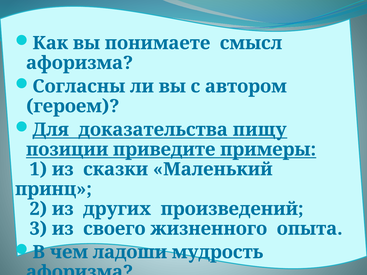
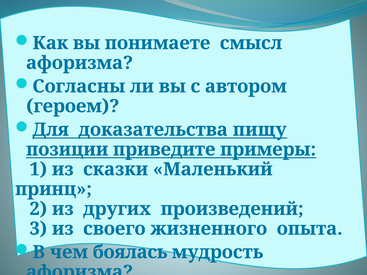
ладоши: ладоши -> боялась
